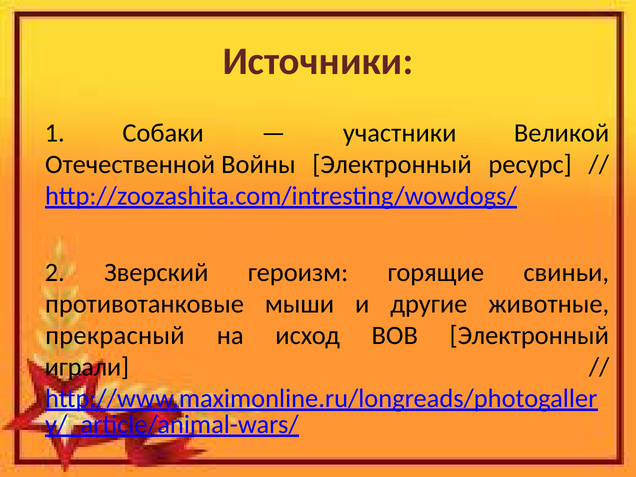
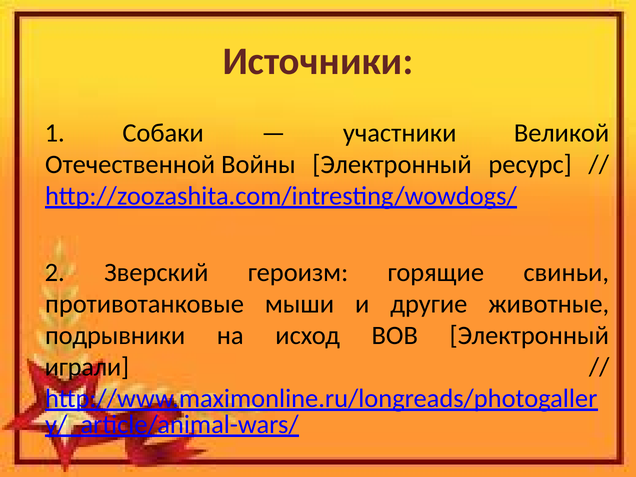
прекрасный: прекрасный -> подрывники
